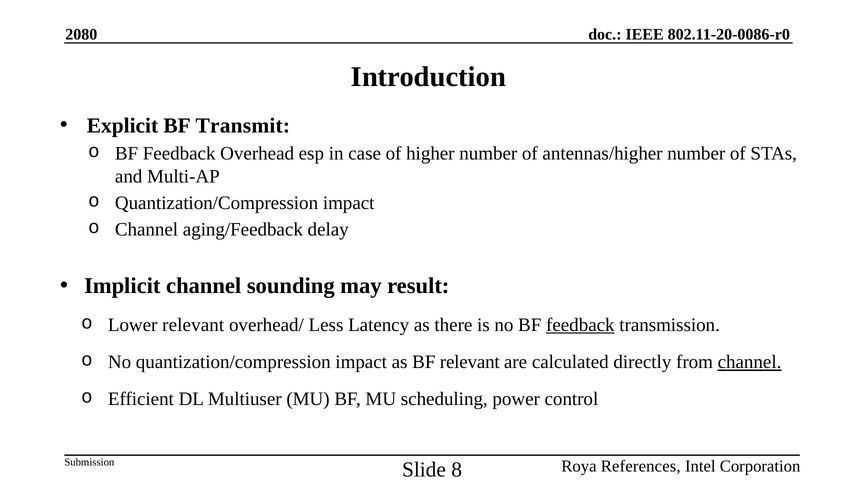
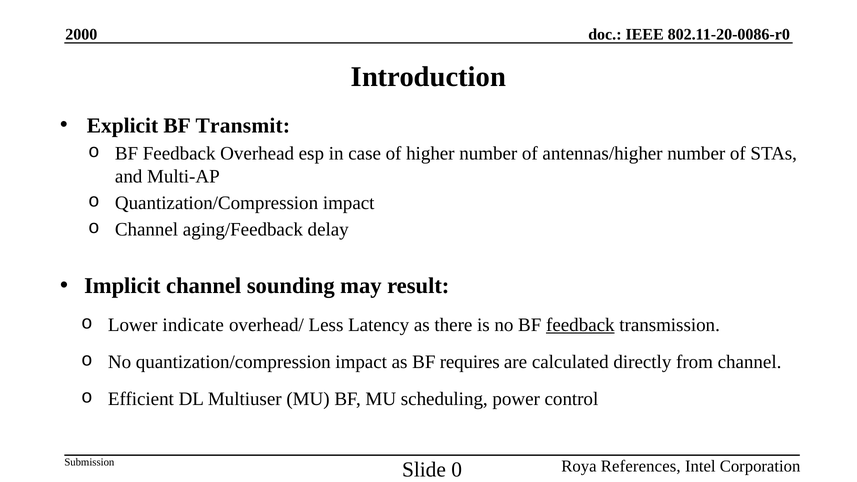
2080: 2080 -> 2000
Lower relevant: relevant -> indicate
BF relevant: relevant -> requires
channel at (750, 362) underline: present -> none
8: 8 -> 0
